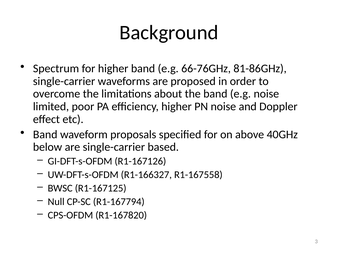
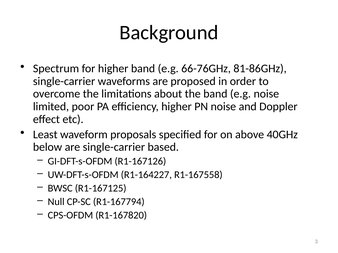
Band at (45, 135): Band -> Least
R1-166327: R1-166327 -> R1-164227
